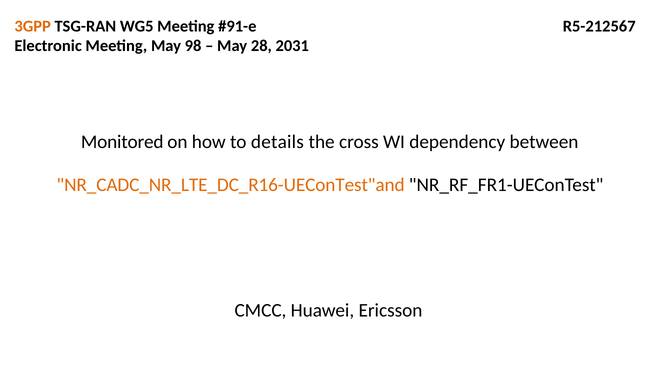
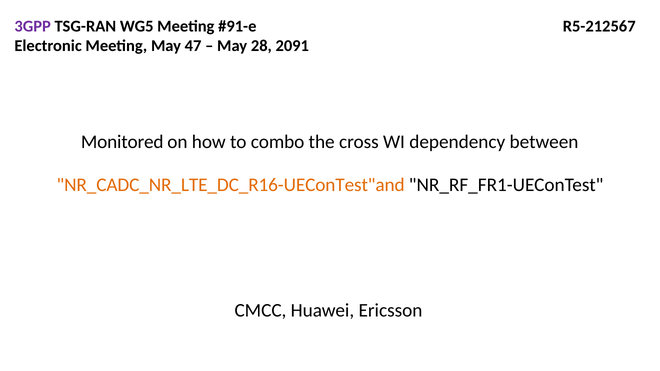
3GPP colour: orange -> purple
98: 98 -> 47
2031: 2031 -> 2091
details: details -> combo
